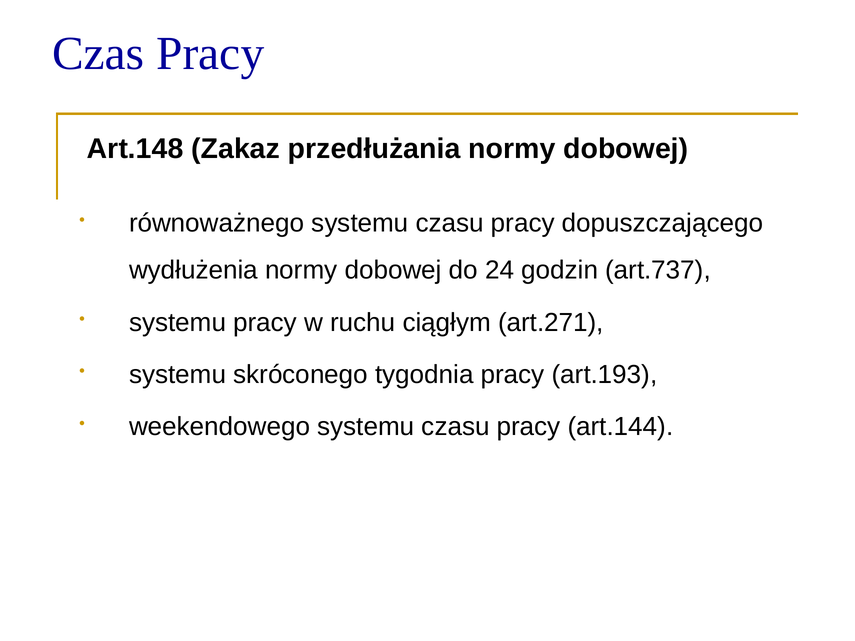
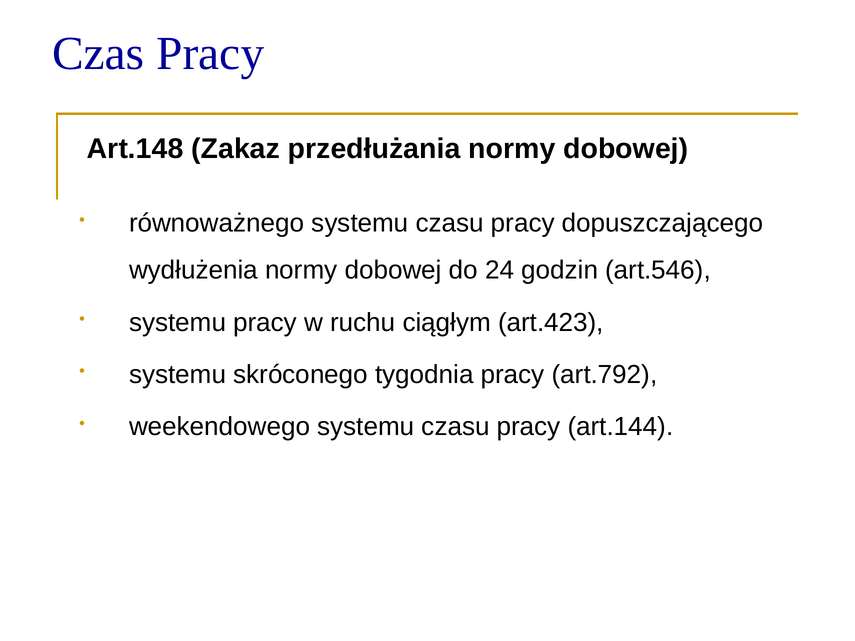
art.737: art.737 -> art.546
art.271: art.271 -> art.423
art.193: art.193 -> art.792
